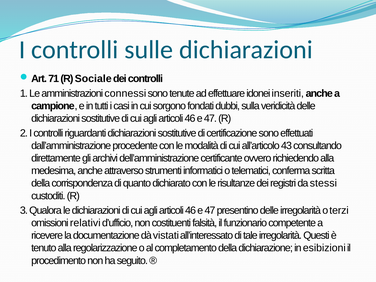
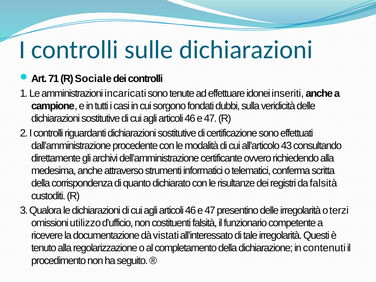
connessi: connessi -> incaricati
da stessi: stessi -> falsità
relativi: relativi -> utilizzo
esibizioni: esibizioni -> contenuti
